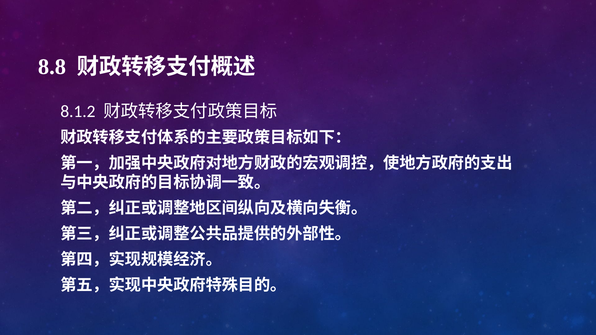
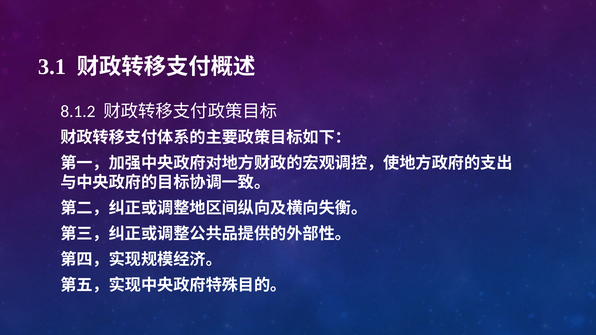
8.8: 8.8 -> 3.1
